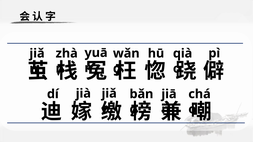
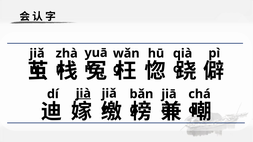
jià underline: none -> present
